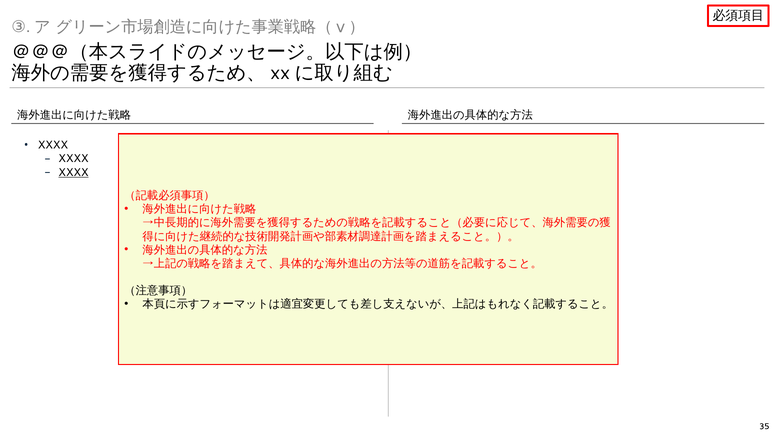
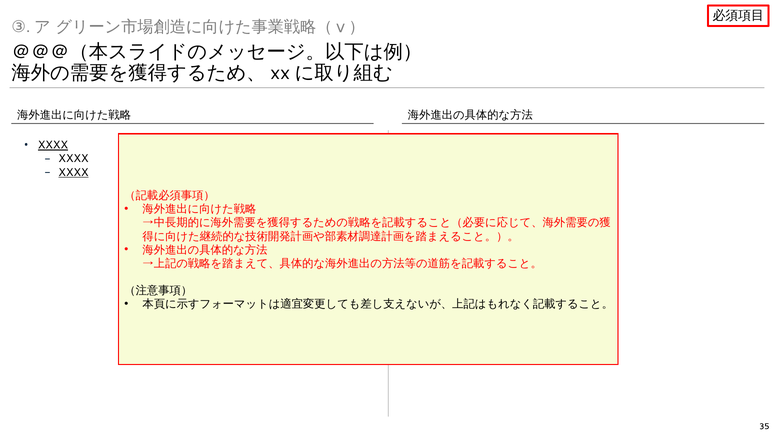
XXXX at (53, 145) underline: none -> present
